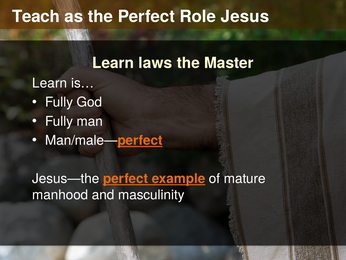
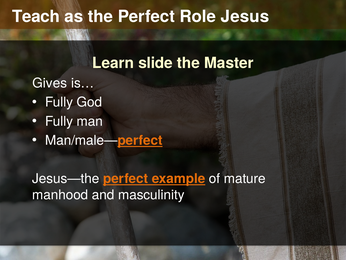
laws: laws -> slide
Learn at (50, 83): Learn -> Gives
